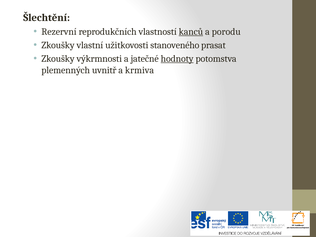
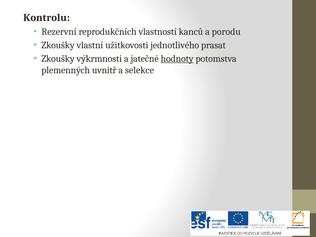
Šlechtění: Šlechtění -> Kontrolu
kanců underline: present -> none
stanoveného: stanoveného -> jednotlivého
krmiva: krmiva -> selekce
